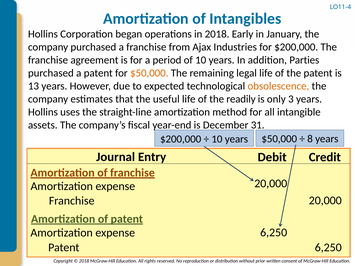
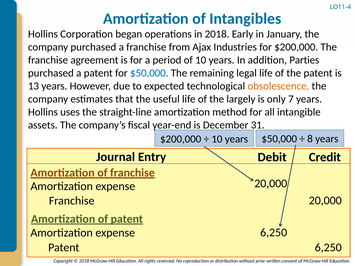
$50,000 at (149, 73) colour: orange -> blue
readily: readily -> largely
3: 3 -> 7
